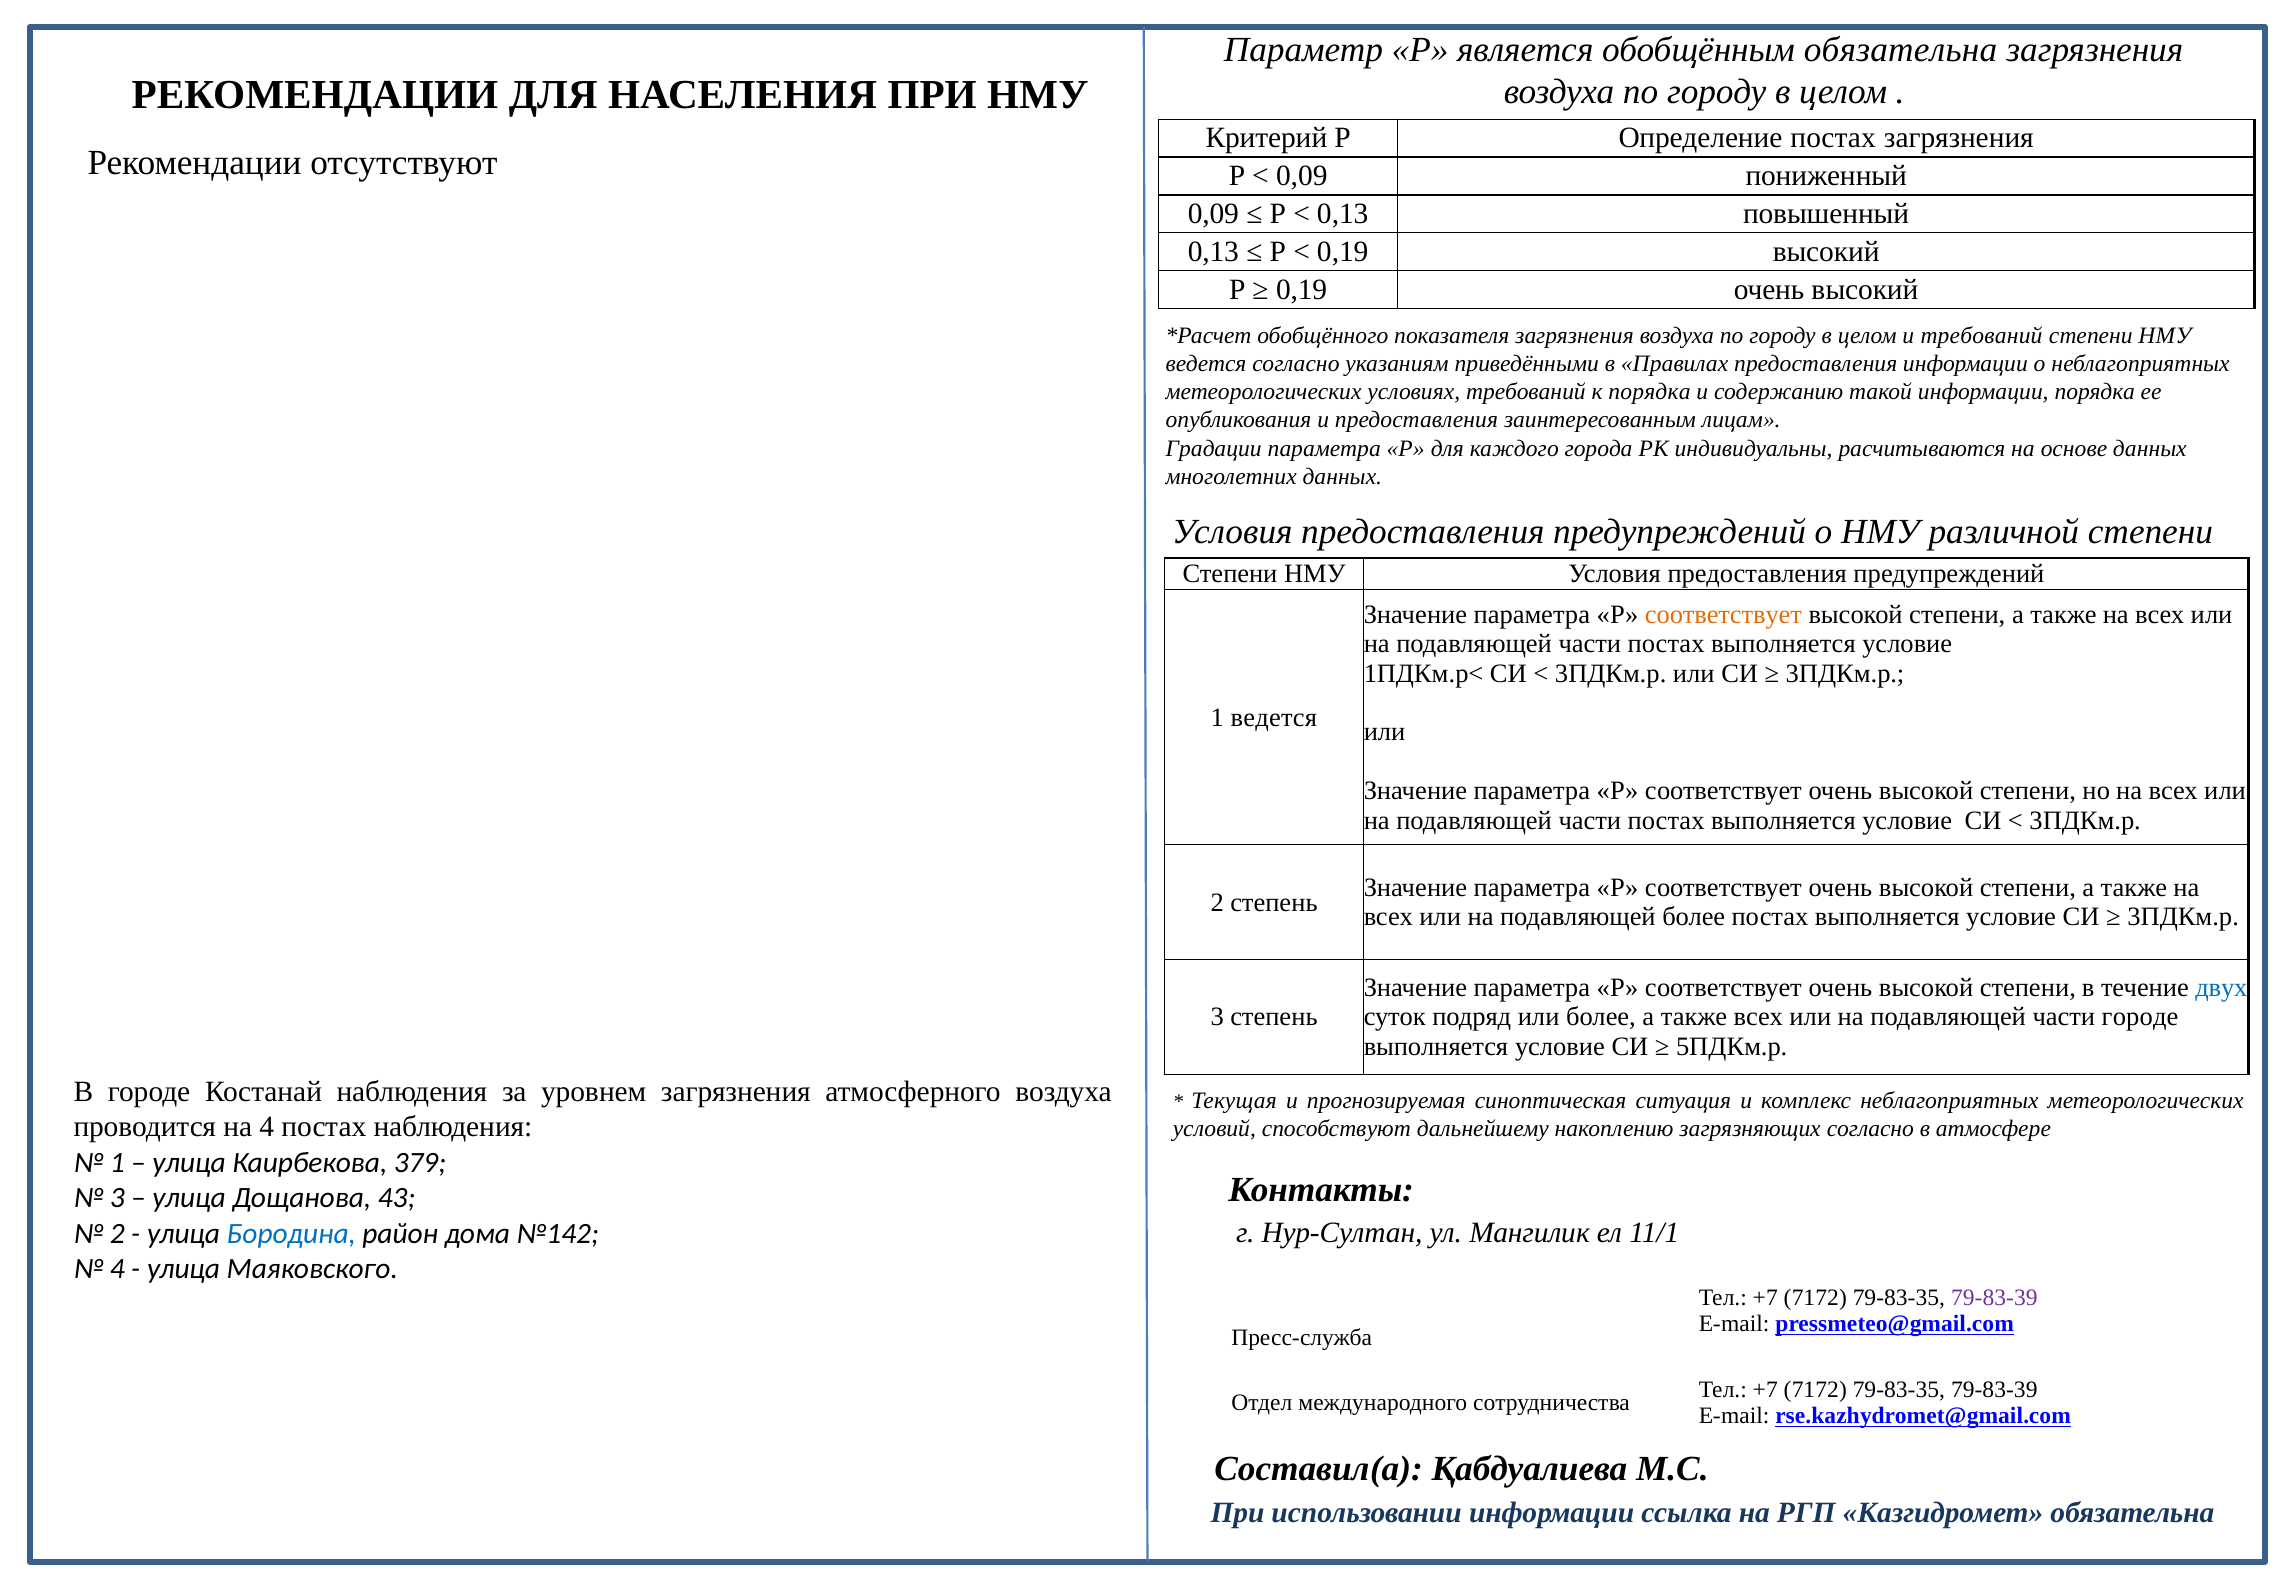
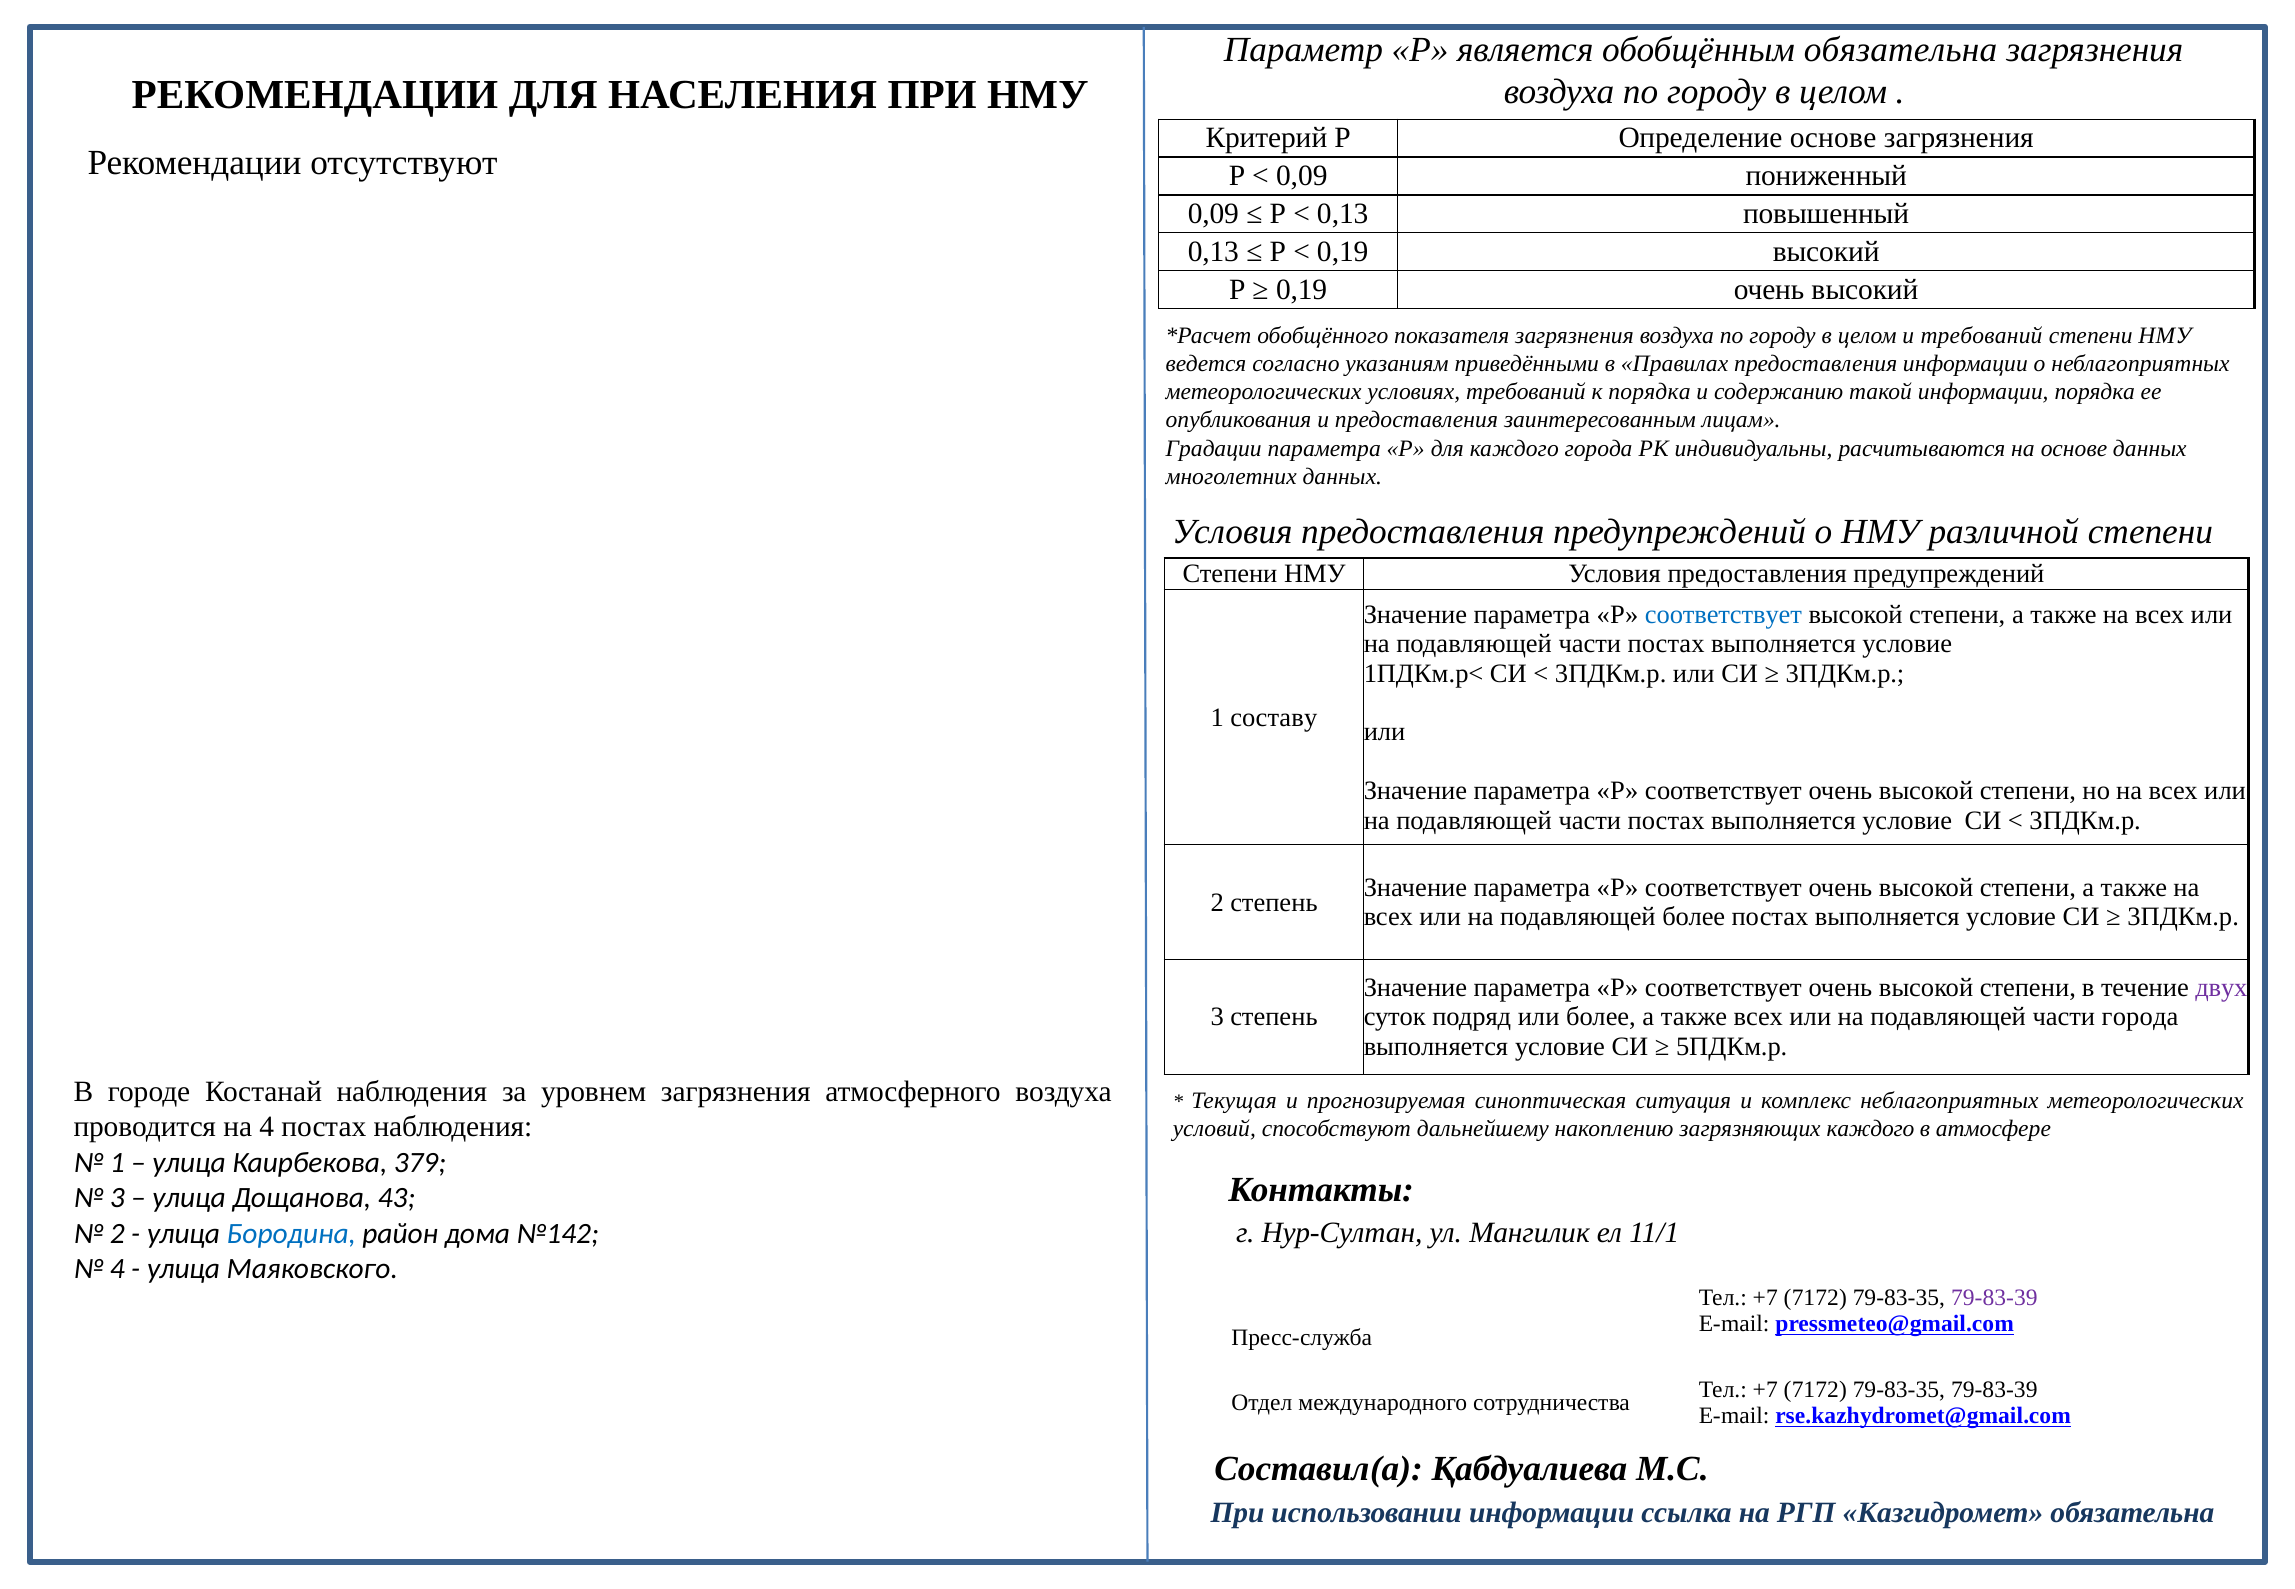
Определение постах: постах -> основе
соответствует at (1723, 615) colour: orange -> blue
1 ведется: ведется -> составу
двух colour: blue -> purple
части городе: городе -> города
загрязняющих согласно: согласно -> каждого
